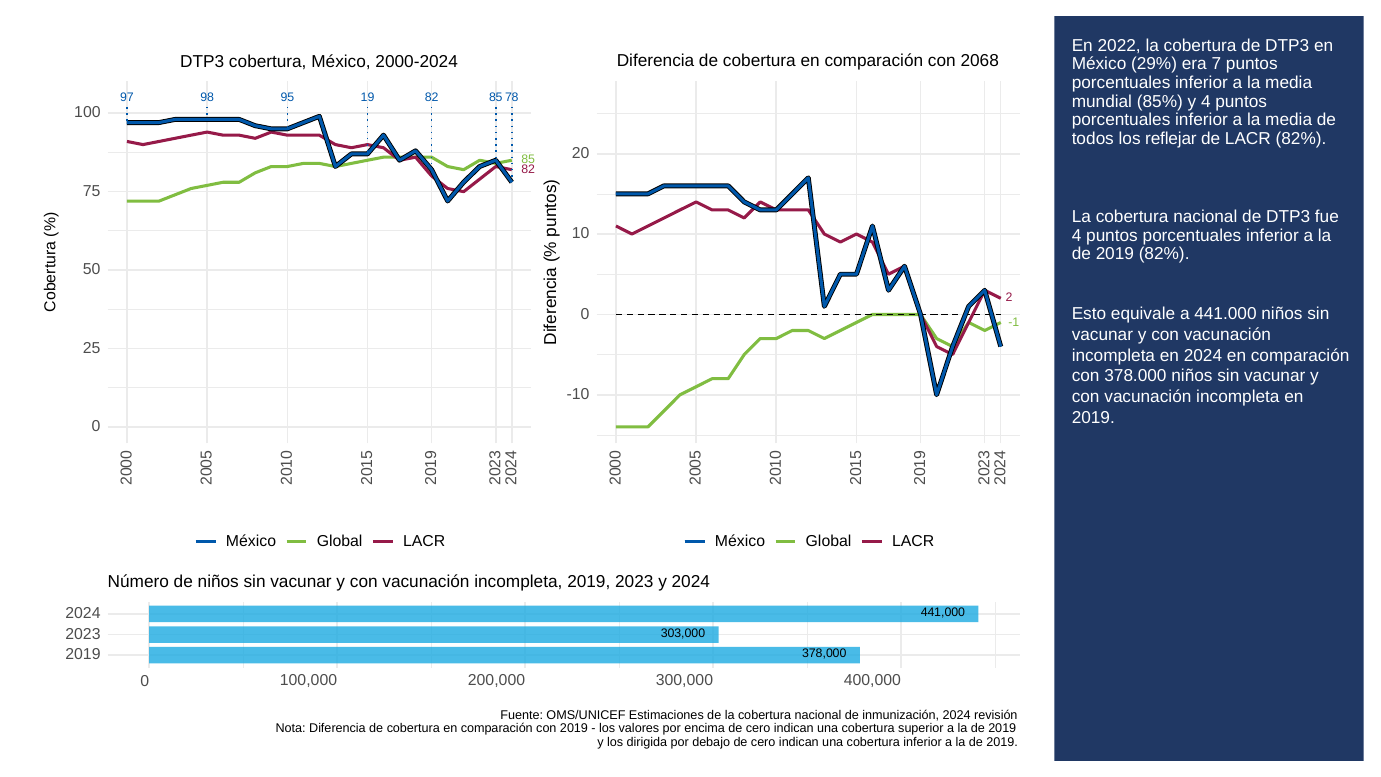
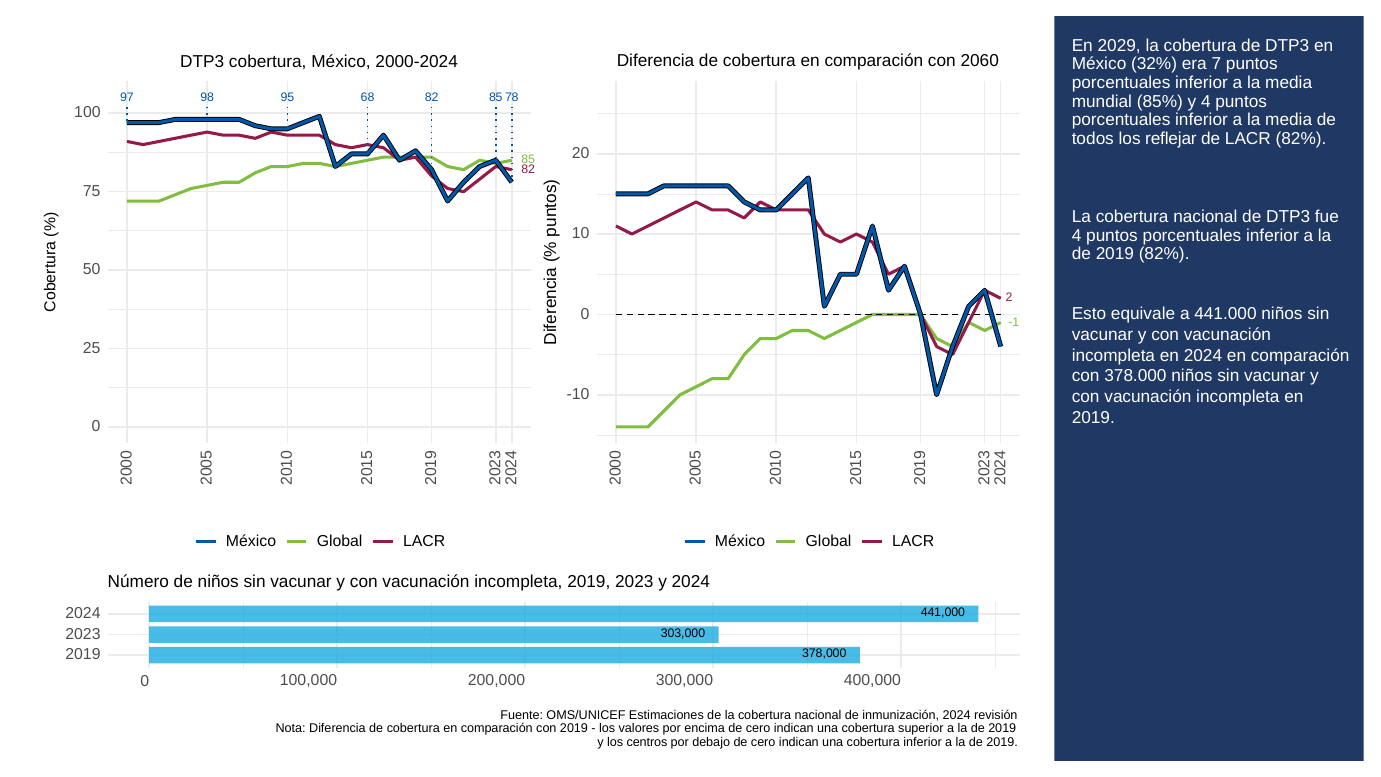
2022: 2022 -> 2029
2068: 2068 -> 2060
29%: 29% -> 32%
19: 19 -> 68
dirigida: dirigida -> centros
